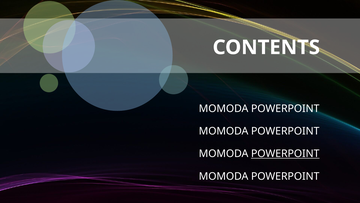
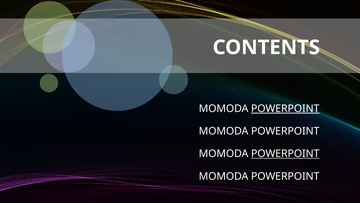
POWERPOINT at (285, 108) underline: none -> present
